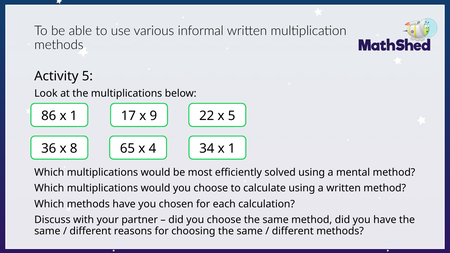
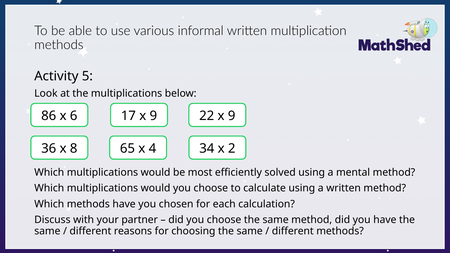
86 x 1: 1 -> 6
22 x 5: 5 -> 9
34 x 1: 1 -> 2
